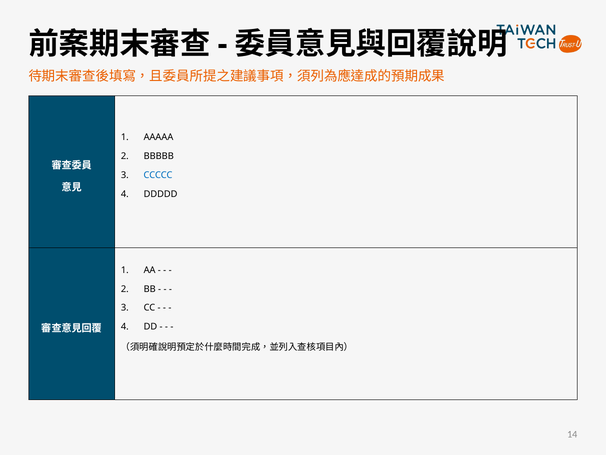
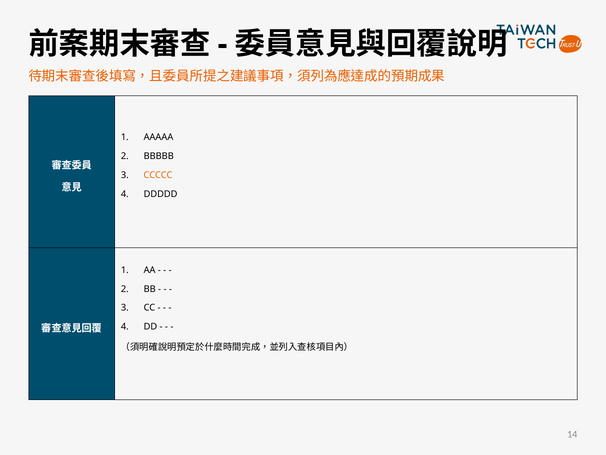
CCCCC colour: blue -> orange
